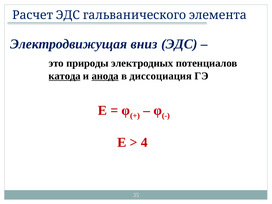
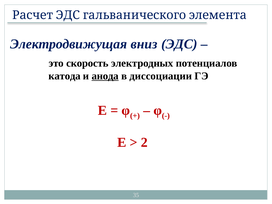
природы: природы -> скорость
катода underline: present -> none
диссоциация: диссоциация -> диссоциации
4: 4 -> 2
